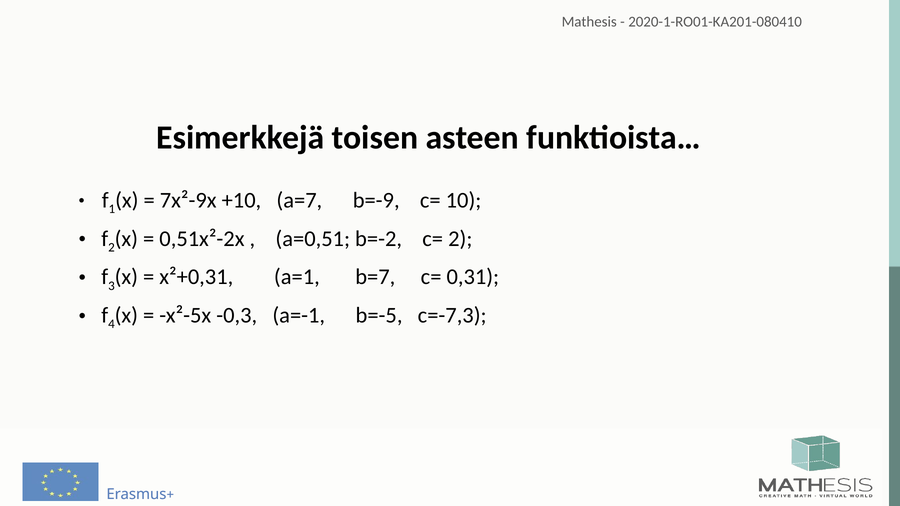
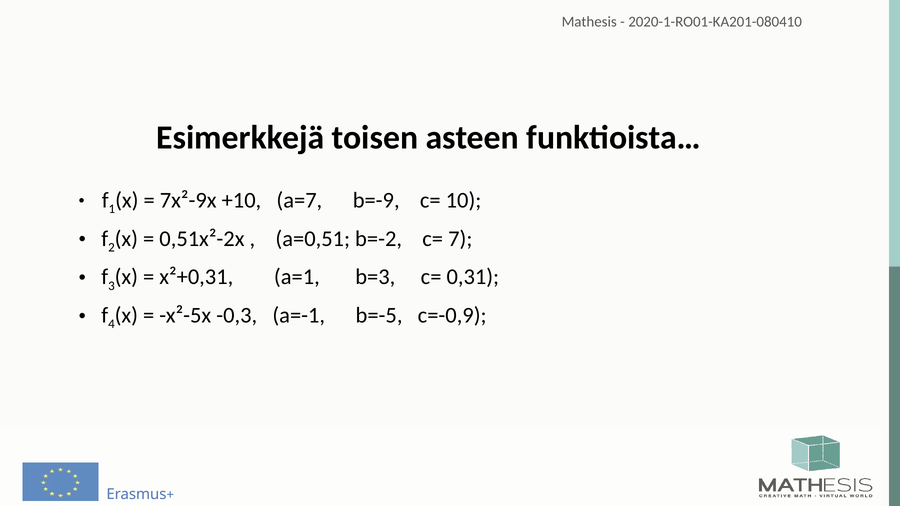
c= 2: 2 -> 7
b=7: b=7 -> b=3
c=-7,3: c=-7,3 -> c=-0,9
